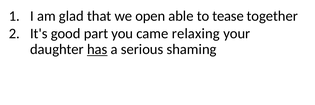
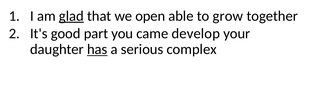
glad underline: none -> present
tease: tease -> grow
relaxing: relaxing -> develop
shaming: shaming -> complex
